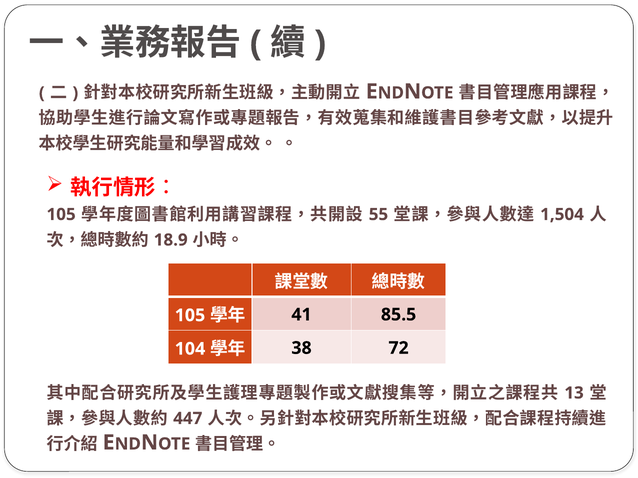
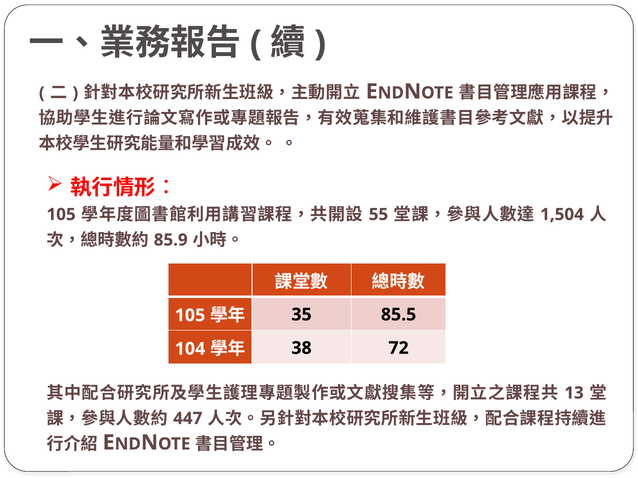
18.9: 18.9 -> 85.9
41: 41 -> 35
